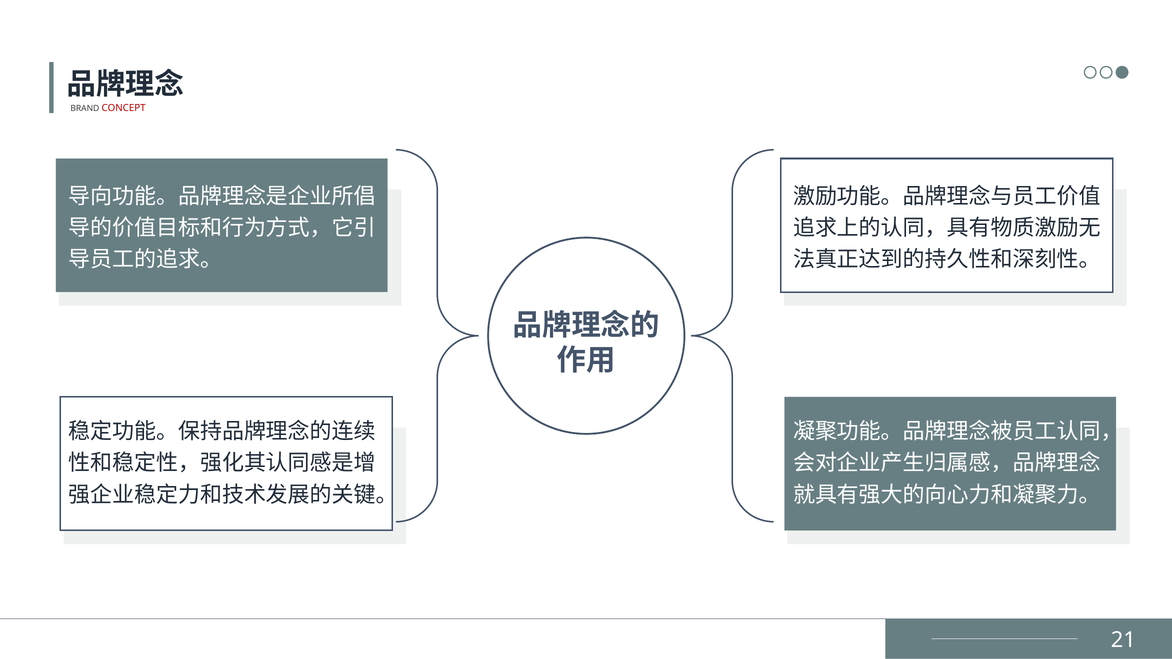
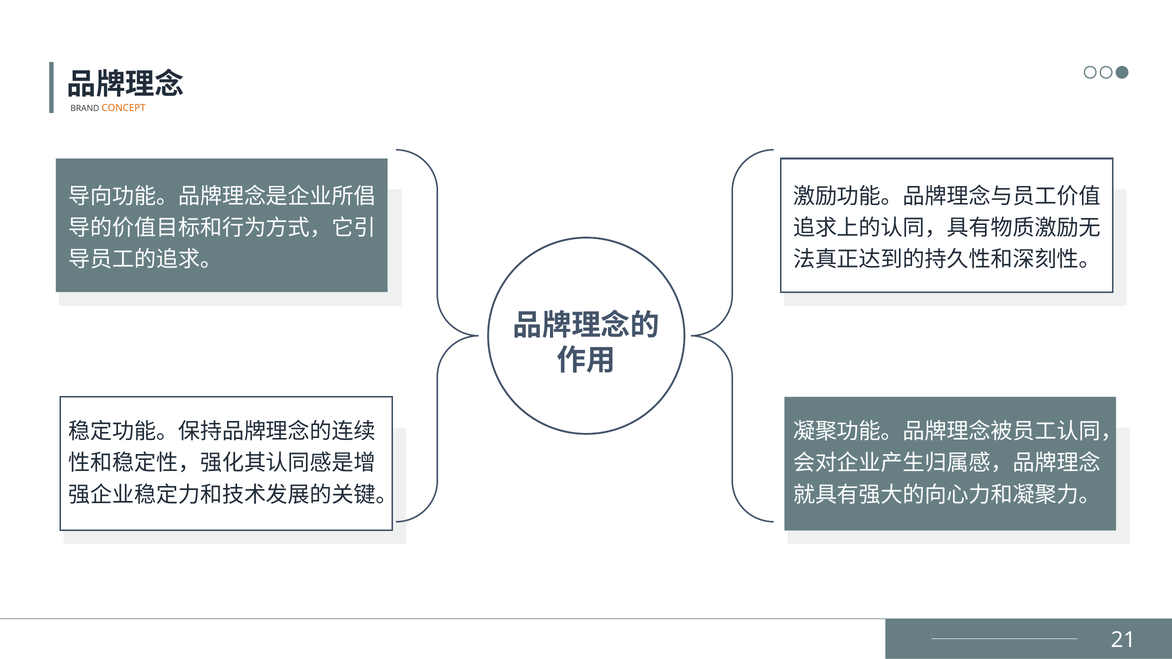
CONCEPT colour: red -> orange
